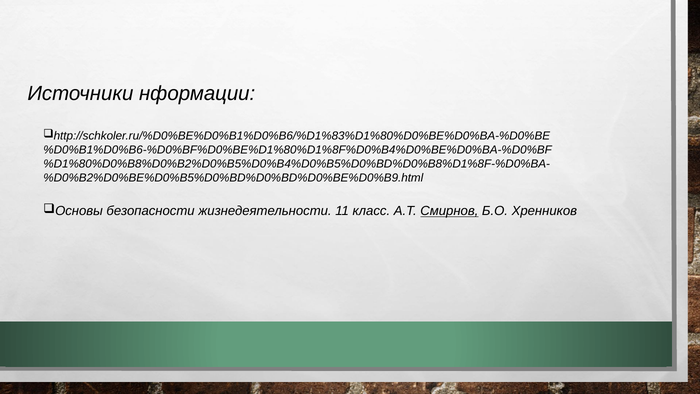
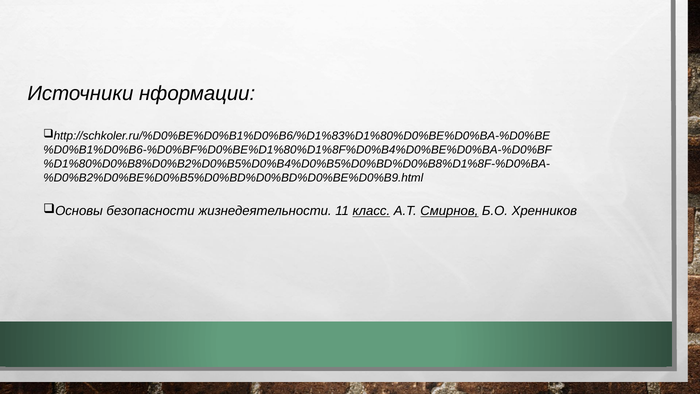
класс underline: none -> present
